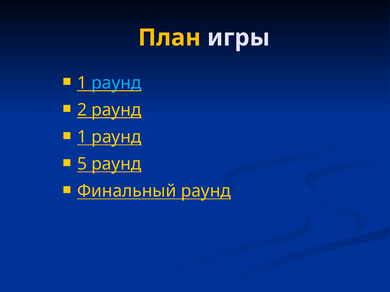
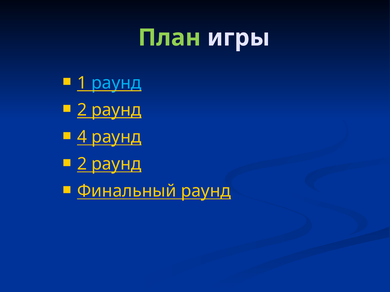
План colour: yellow -> light green
1 at (82, 137): 1 -> 4
5 at (82, 164): 5 -> 2
